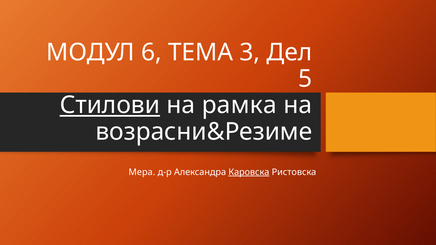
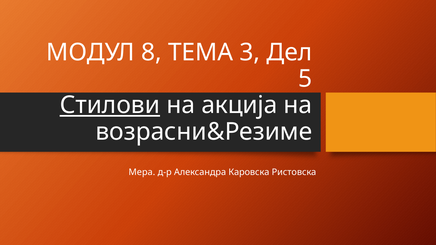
6: 6 -> 8
рамка: рамка -> акција
Каровска underline: present -> none
